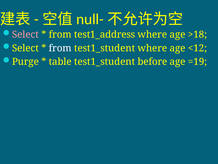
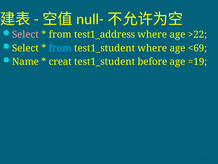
>18: >18 -> >22
from at (60, 48) colour: white -> light blue
<12: <12 -> <69
Purge: Purge -> Name
table: table -> creat
